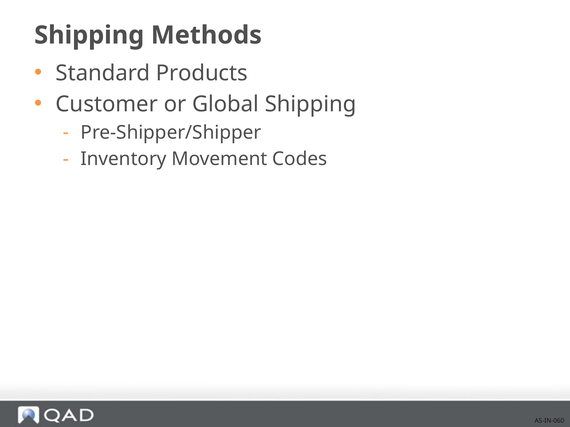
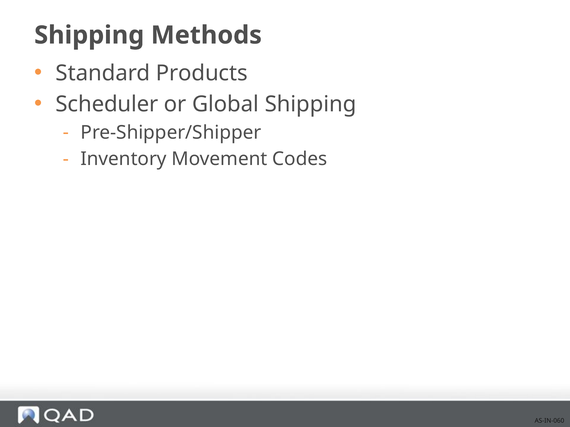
Customer: Customer -> Scheduler
